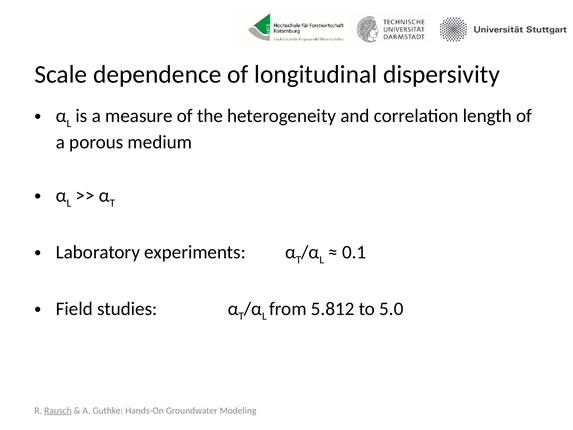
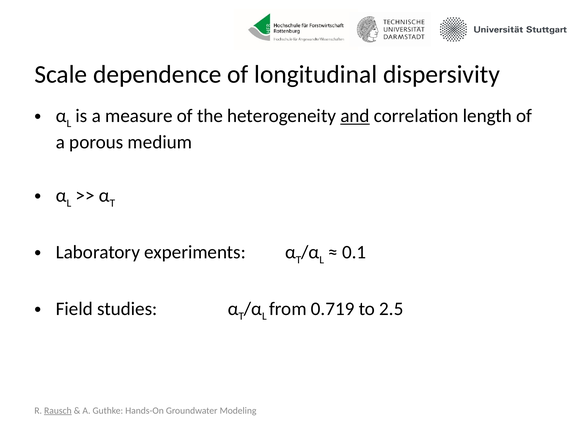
and underline: none -> present
5.812: 5.812 -> 0.719
5.0: 5.0 -> 2.5
